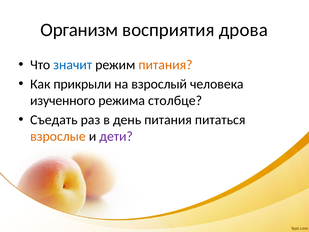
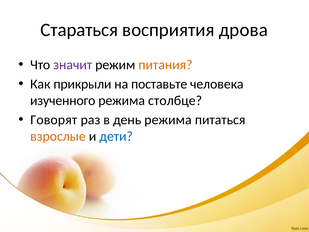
Организм: Организм -> Стараться
значит colour: blue -> purple
взрослый: взрослый -> поставьте
Съедать: Съедать -> Говорят
день питания: питания -> режима
дети colour: purple -> blue
